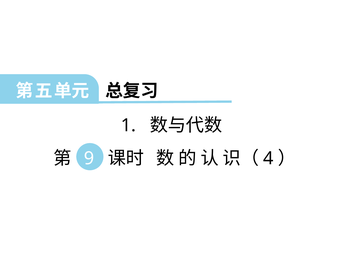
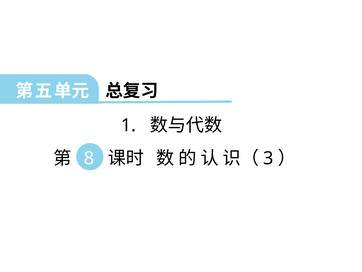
9: 9 -> 8
4: 4 -> 3
